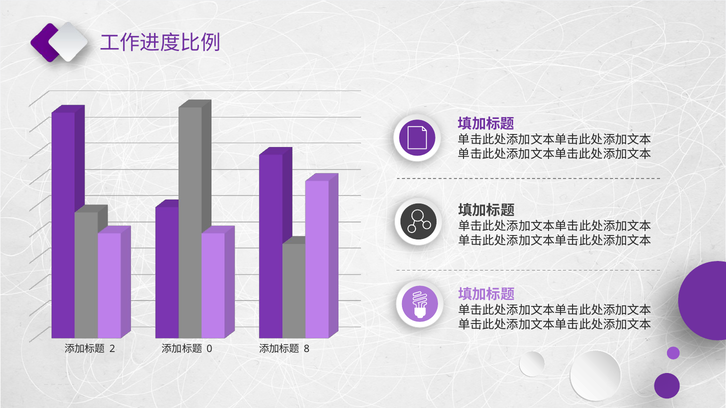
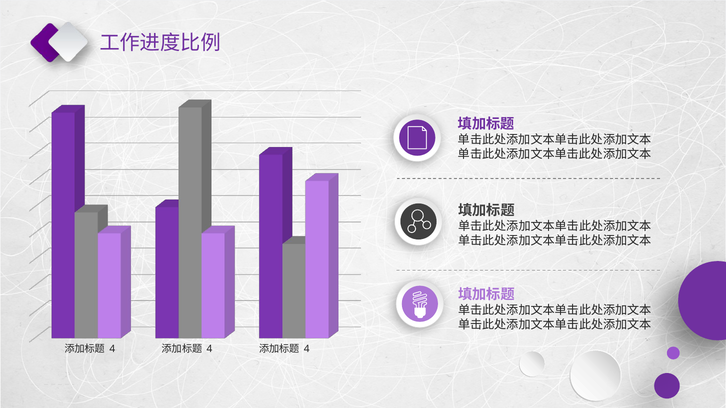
2 at (112, 349): 2 -> 4
0 at (210, 349): 0 -> 4
8 at (307, 349): 8 -> 4
